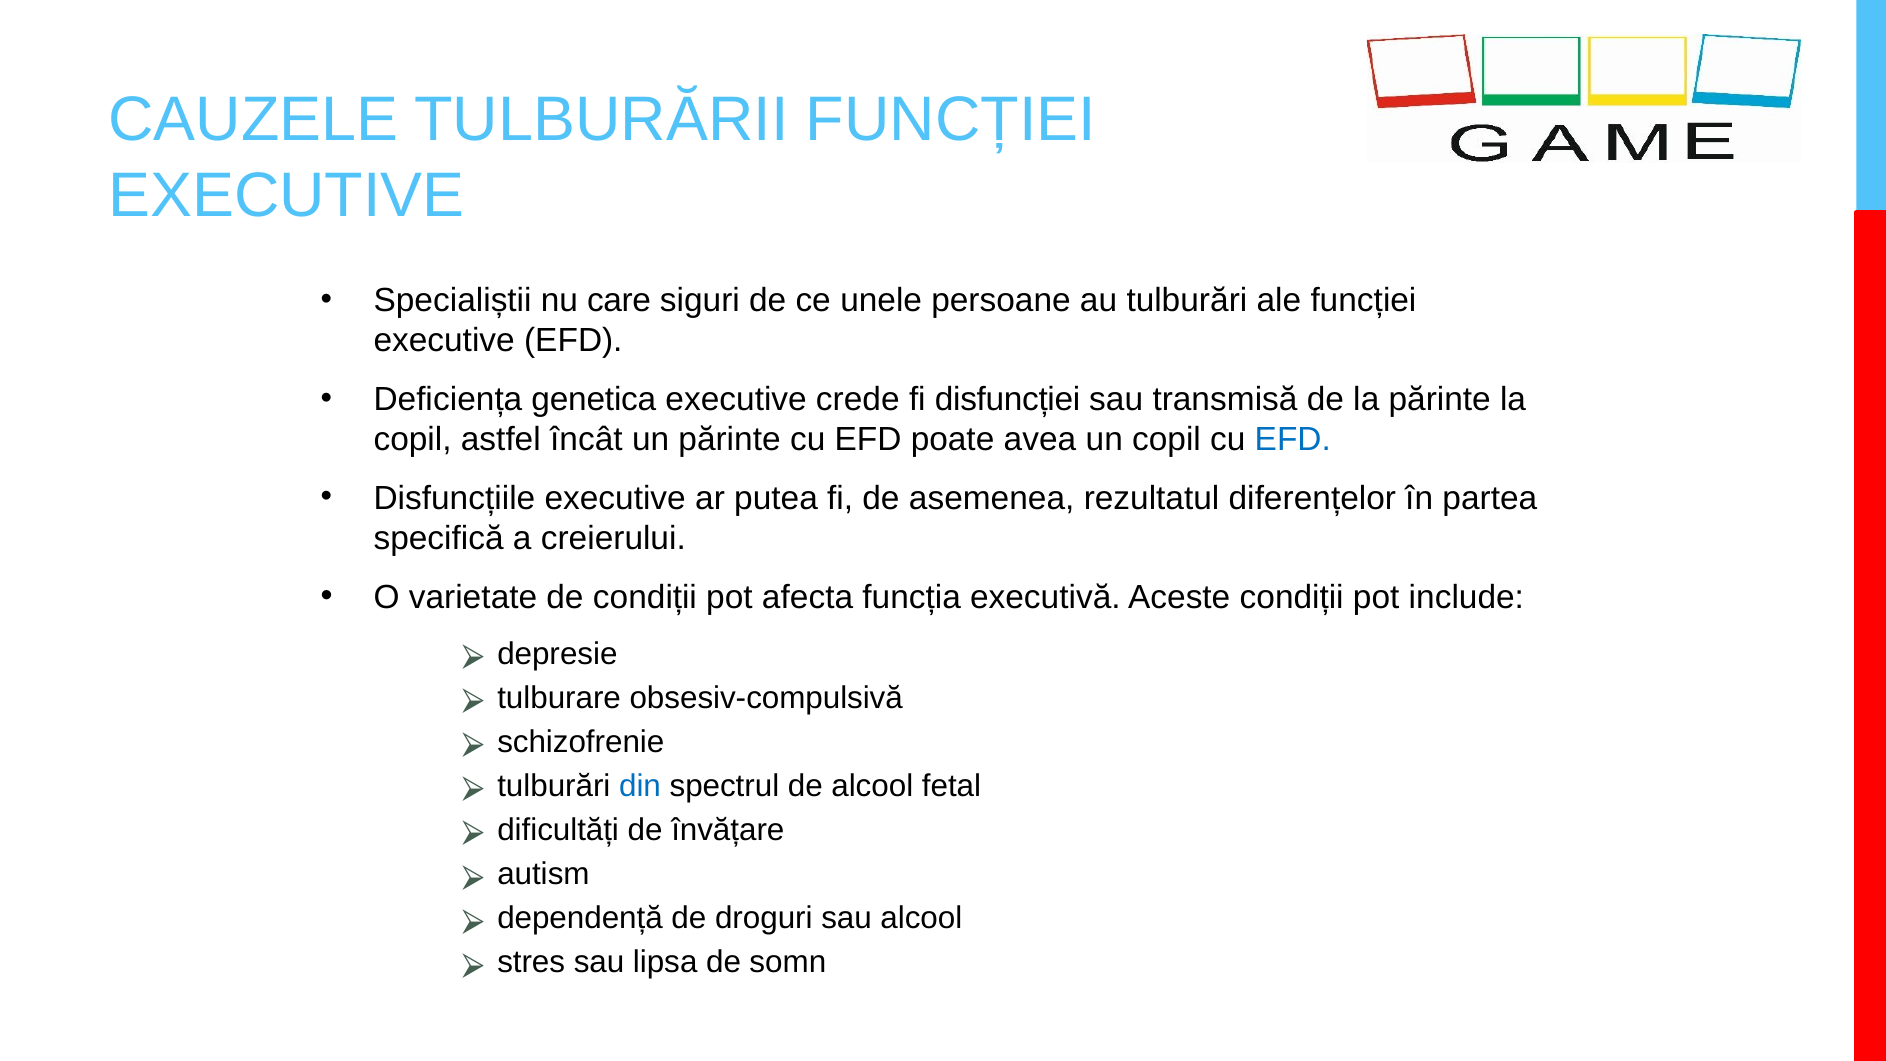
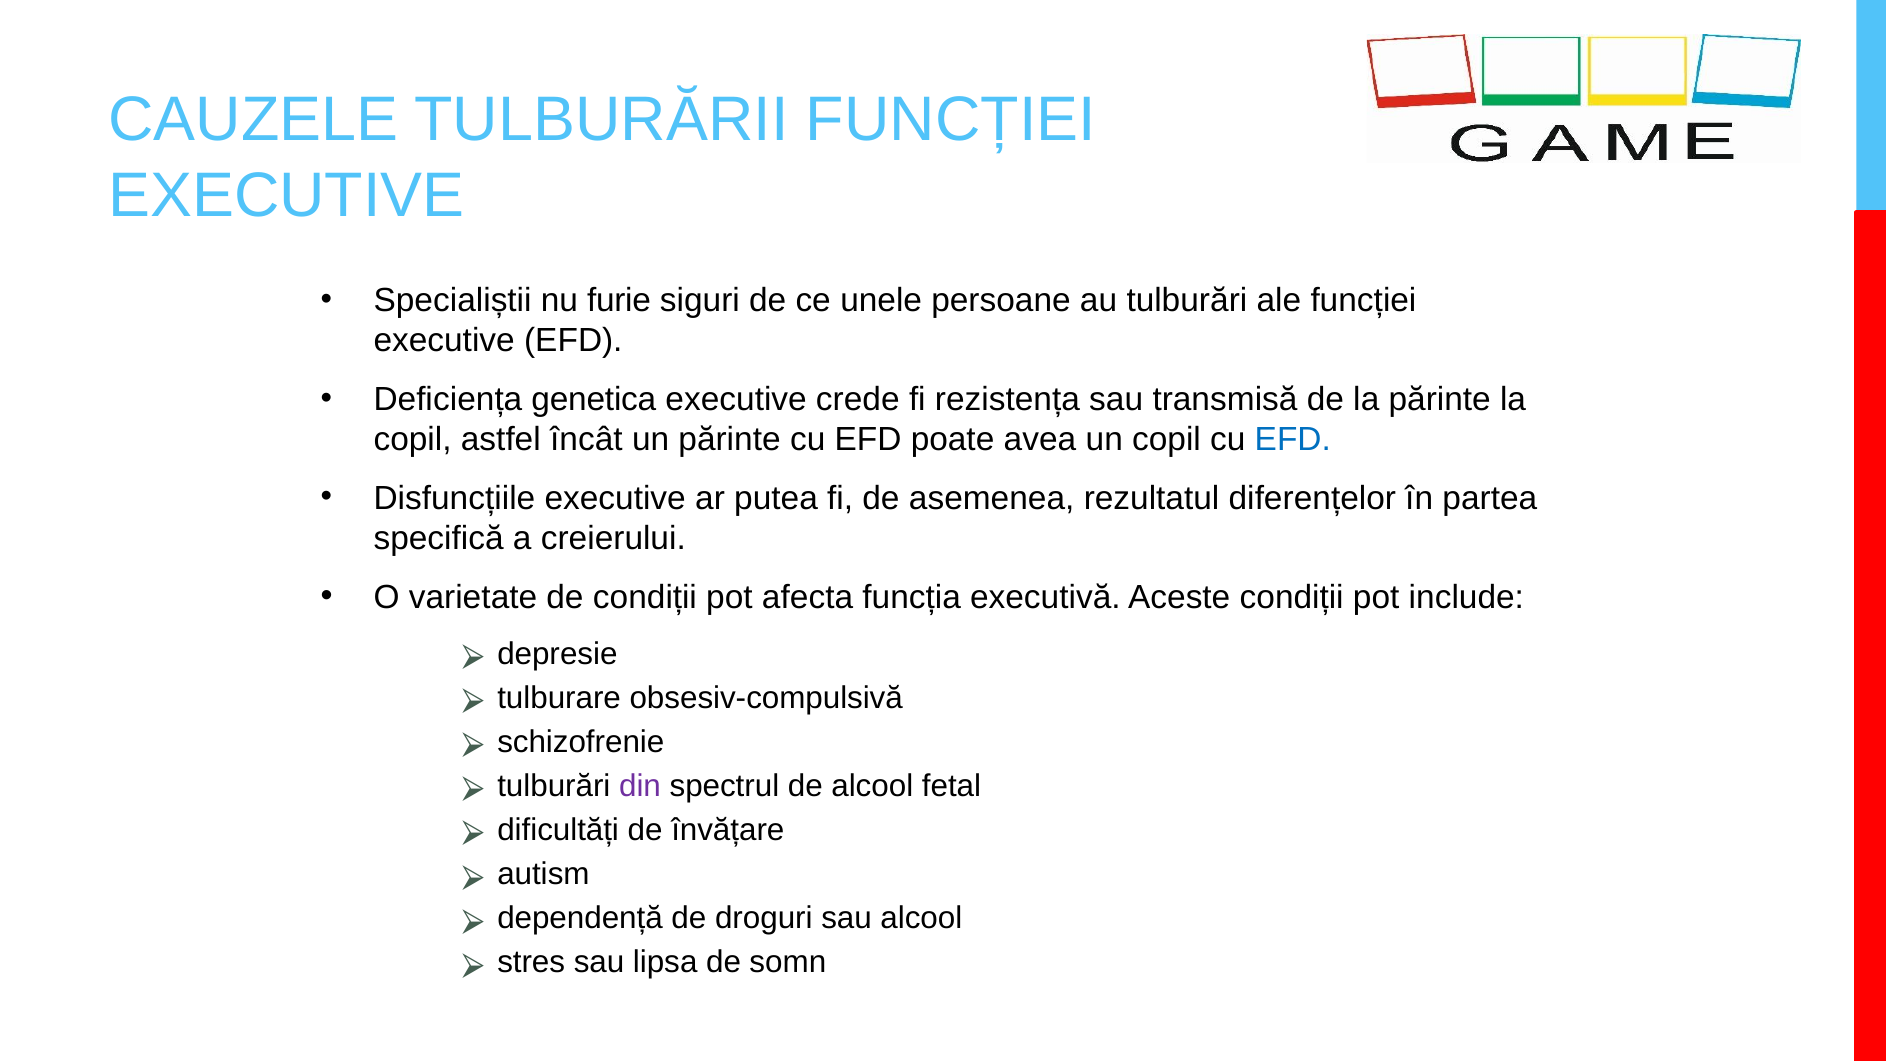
care: care -> furie
disfuncției: disfuncției -> rezistența
din colour: blue -> purple
